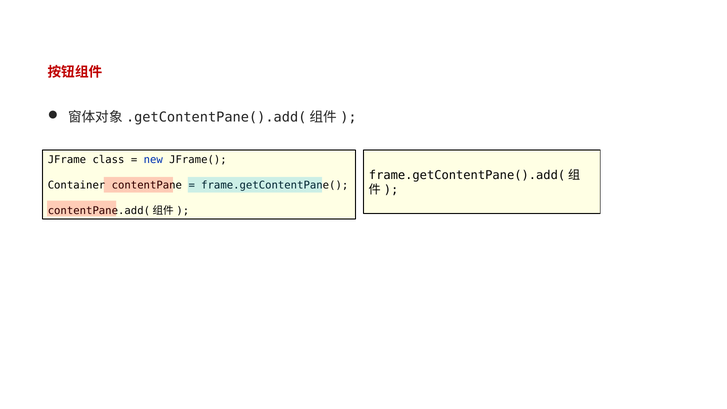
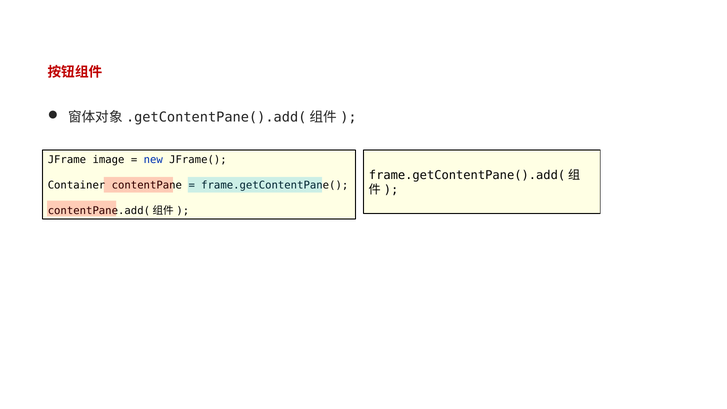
class: class -> image
